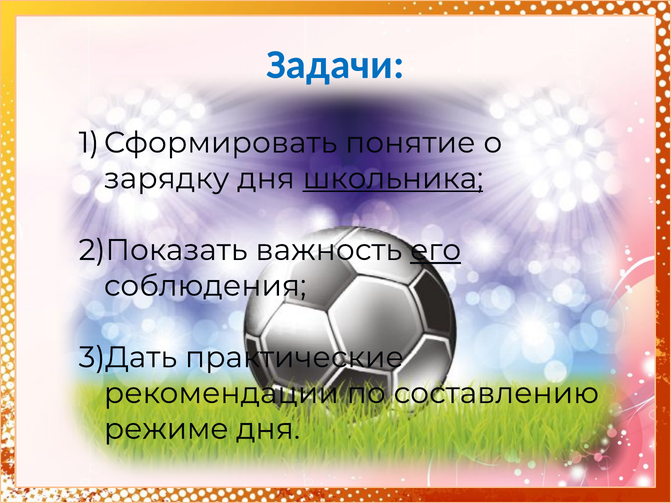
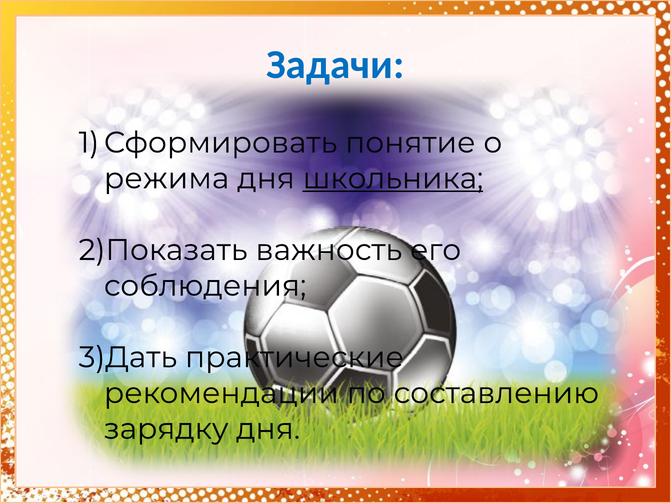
зарядку: зарядку -> режима
его underline: present -> none
режиме: режиме -> зарядку
